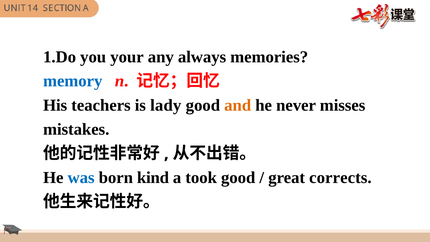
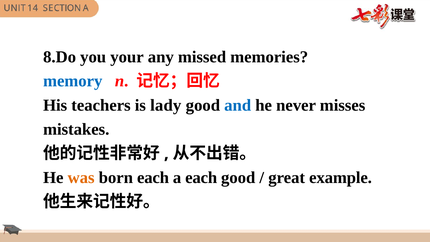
1.Do: 1.Do -> 8.Do
always: always -> missed
and colour: orange -> blue
was colour: blue -> orange
born kind: kind -> each
a took: took -> each
corrects: corrects -> example
